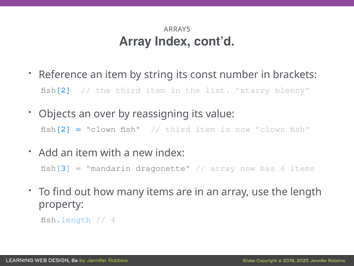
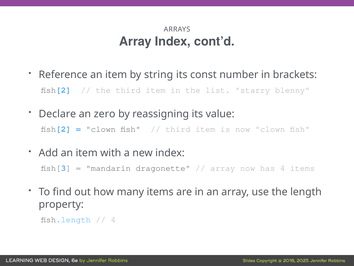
Objects: Objects -> Declare
over: over -> zero
